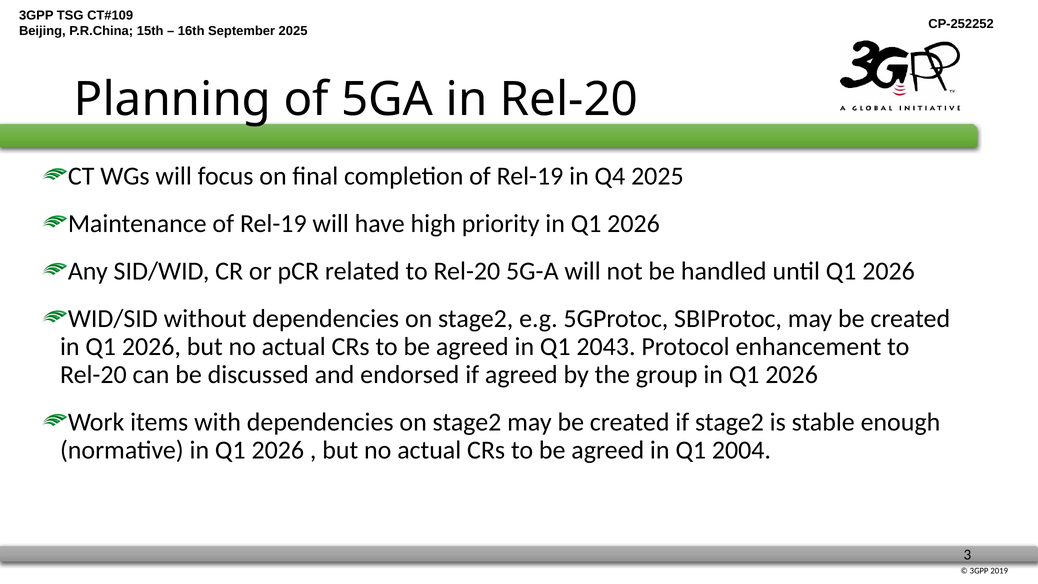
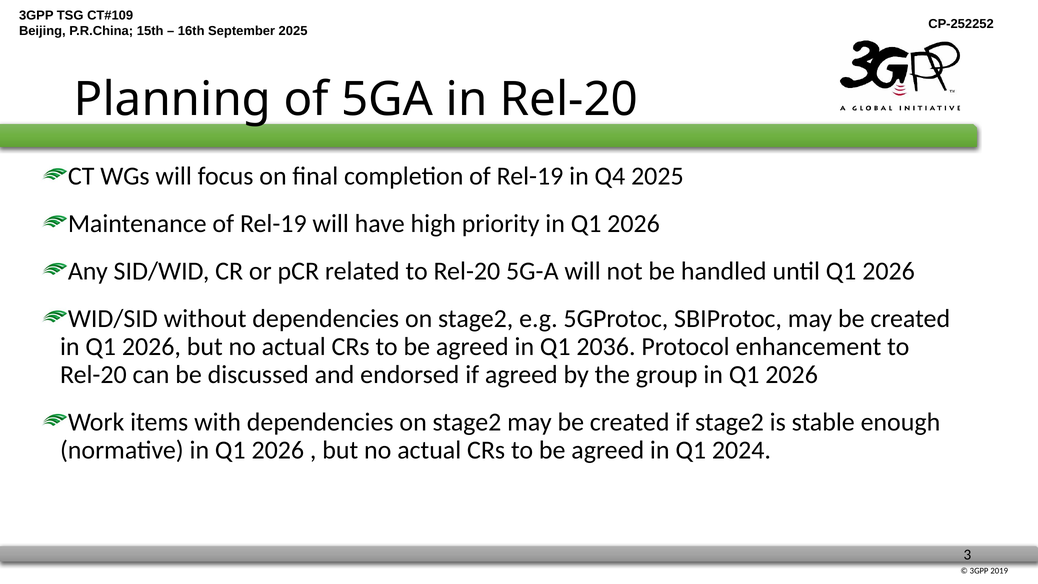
2043: 2043 -> 2036
2004: 2004 -> 2024
